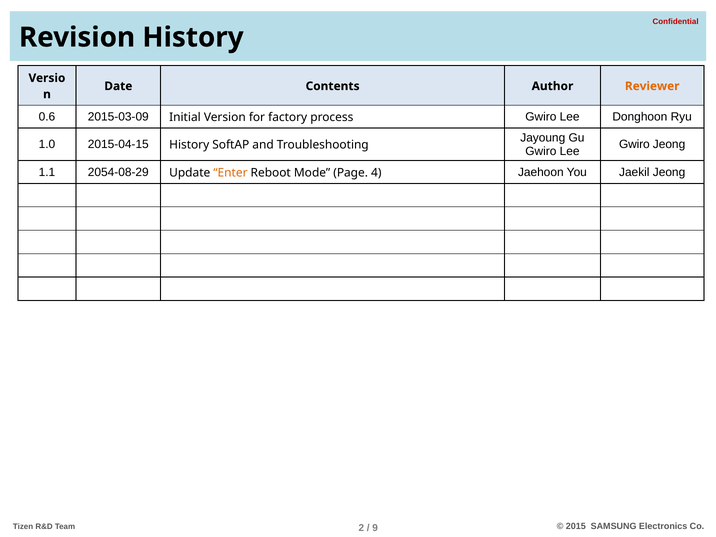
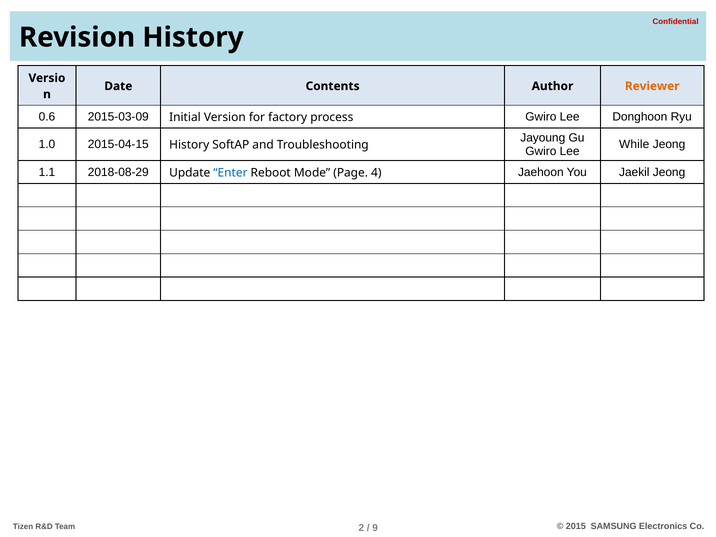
Gwiro at (634, 145): Gwiro -> While
2054-08-29: 2054-08-29 -> 2018-08-29
Enter colour: orange -> blue
